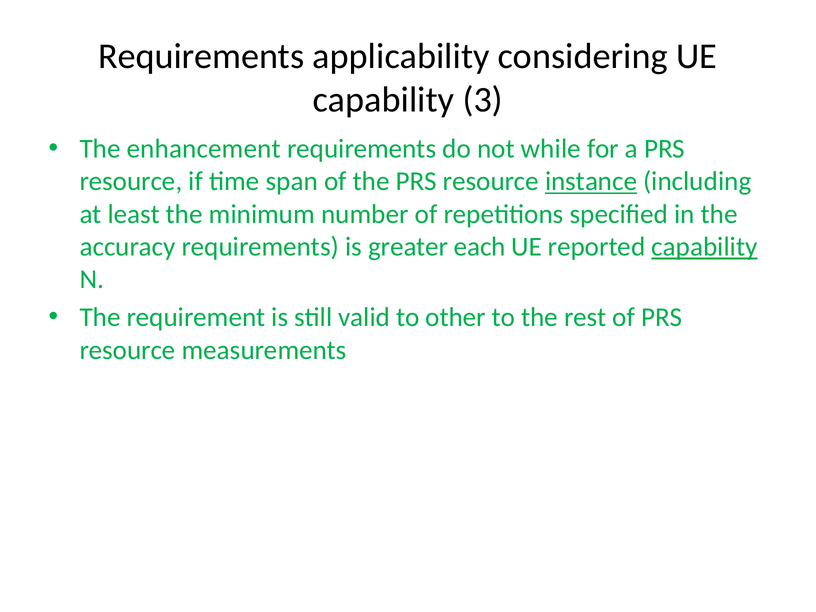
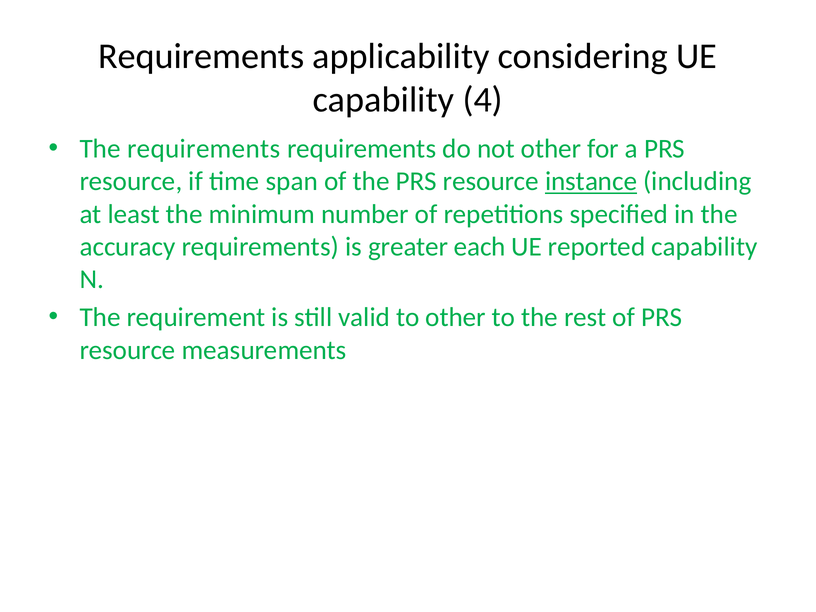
3: 3 -> 4
The enhancement: enhancement -> requirements
not while: while -> other
capability at (704, 247) underline: present -> none
